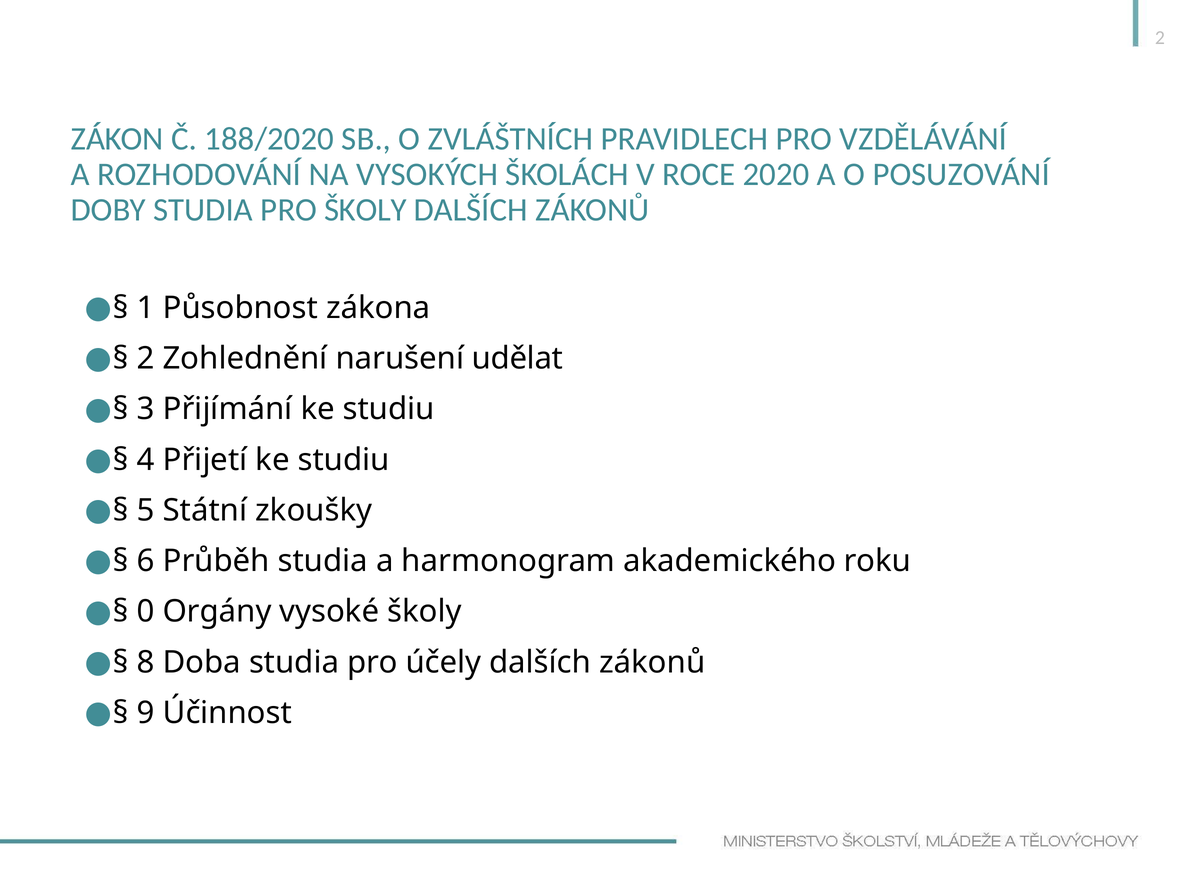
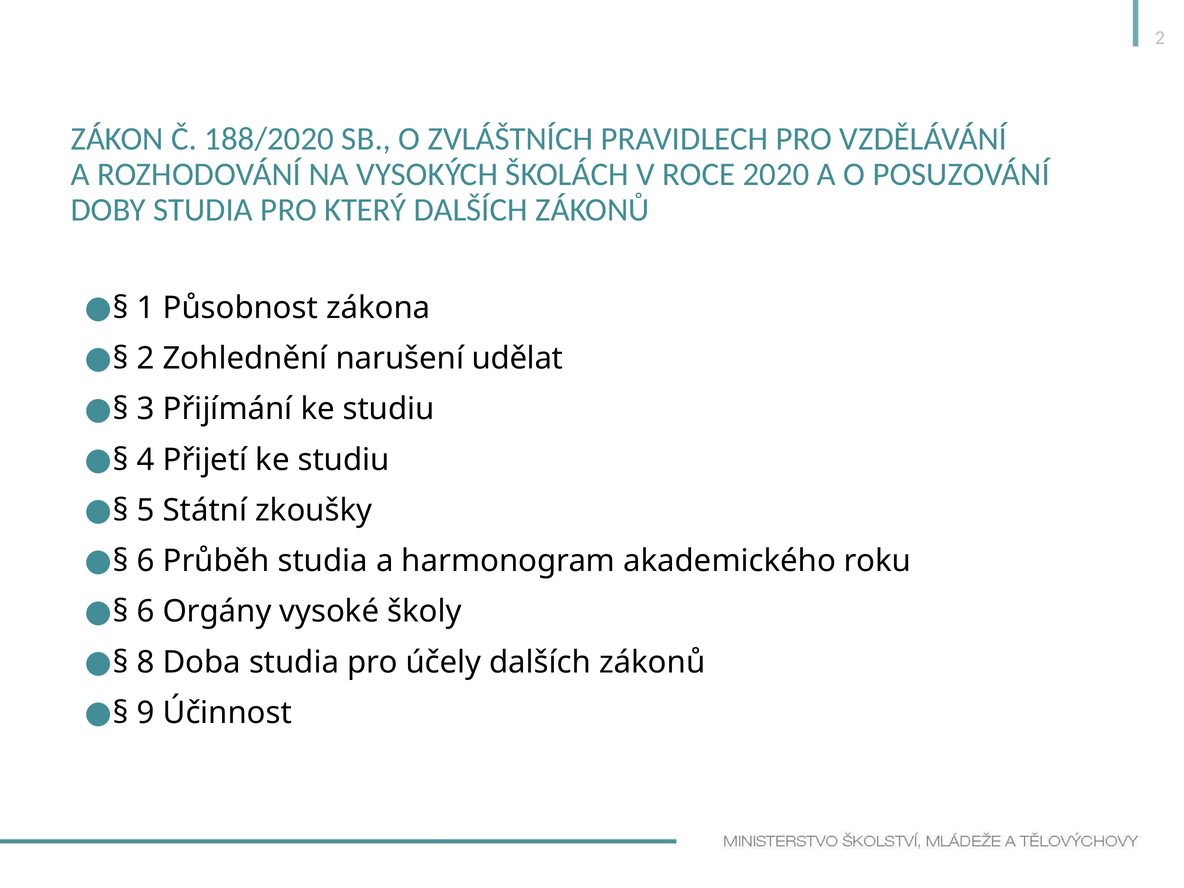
PRO ŠKOLY: ŠKOLY -> KTERÝ
0 at (146, 612): 0 -> 6
